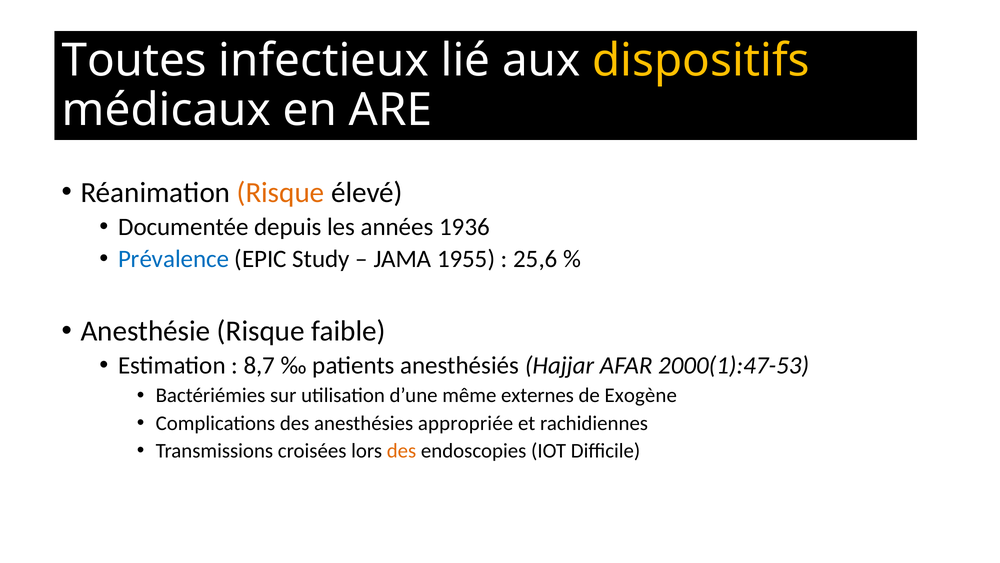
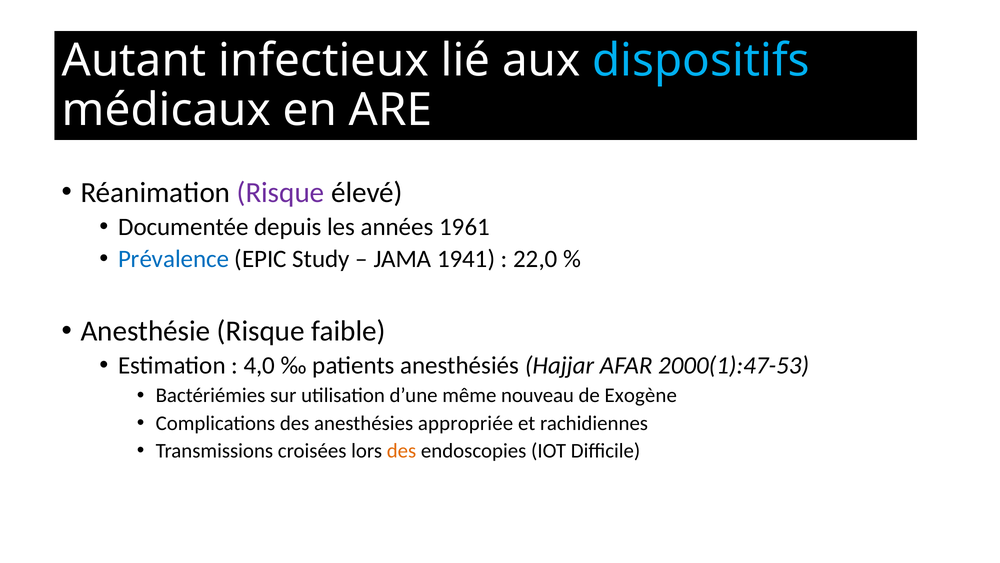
Toutes: Toutes -> Autant
dispositifs colour: yellow -> light blue
Risque at (281, 192) colour: orange -> purple
1936: 1936 -> 1961
1955: 1955 -> 1941
25,6: 25,6 -> 22,0
8,7: 8,7 -> 4,0
externes: externes -> nouveau
